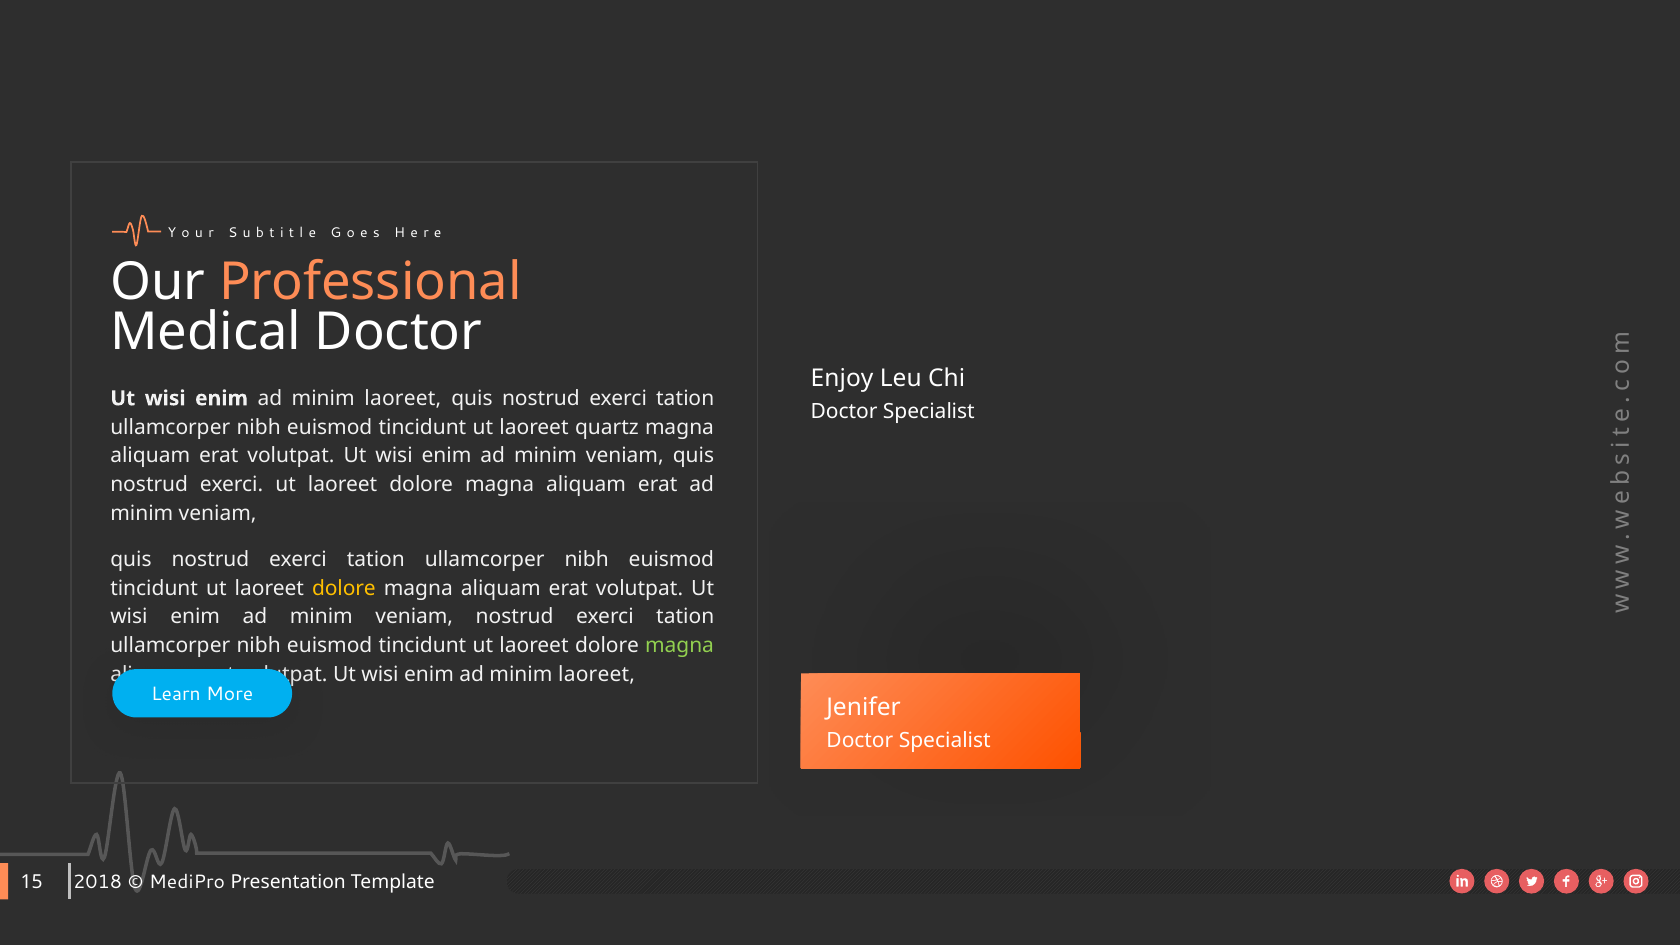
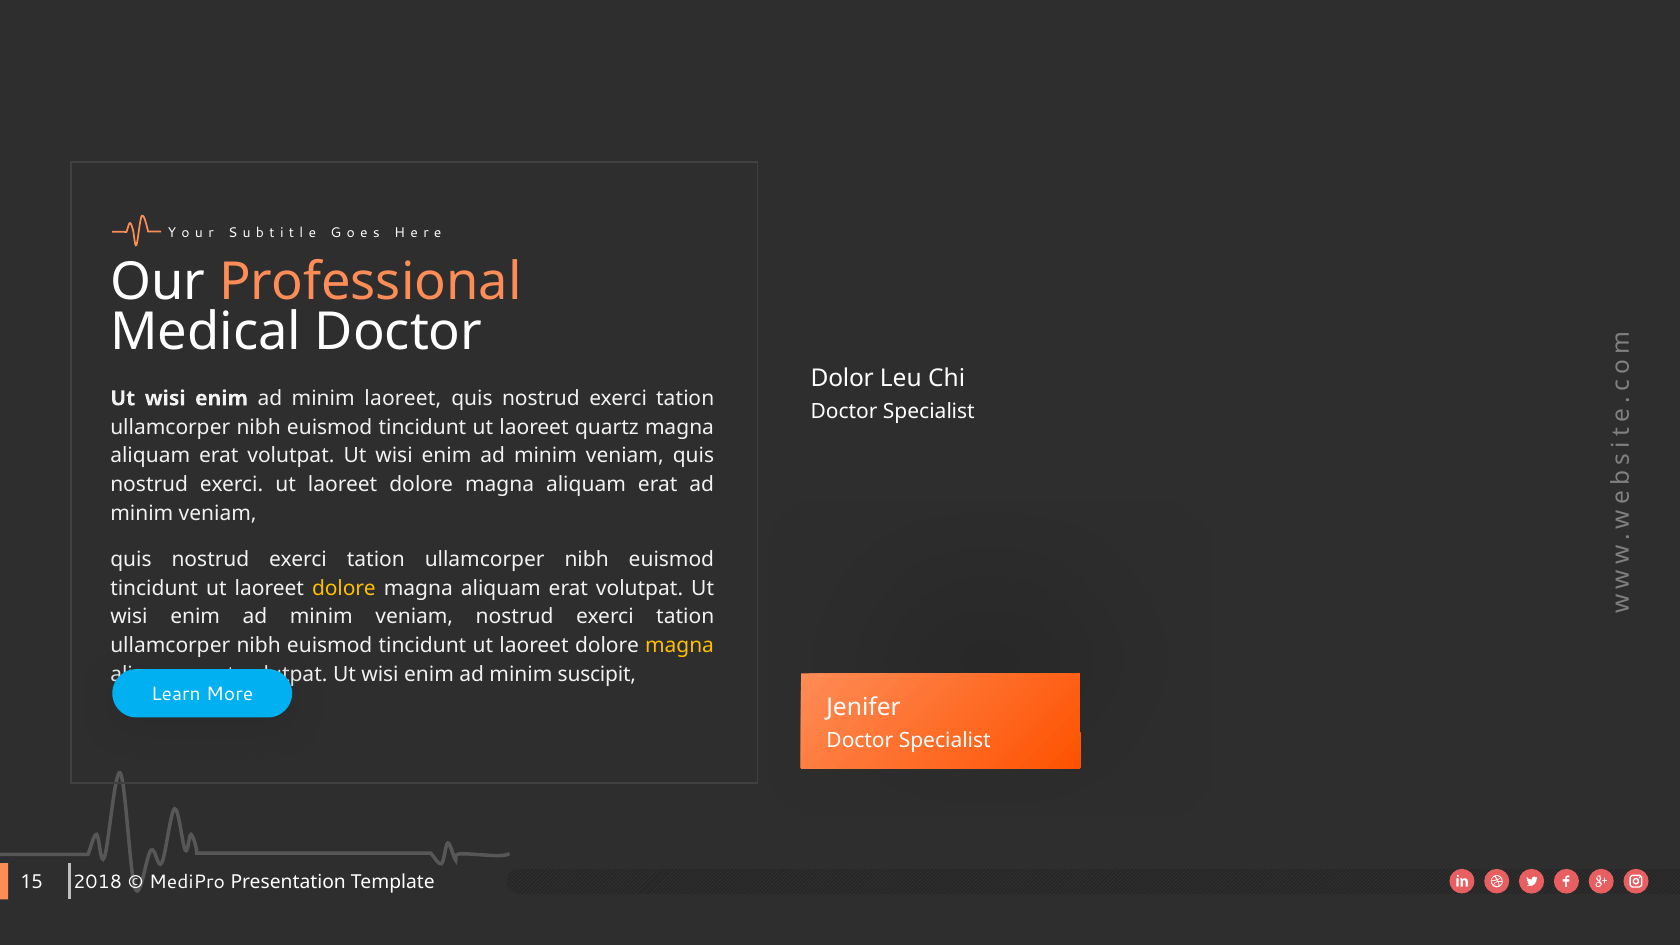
Enjoy: Enjoy -> Dolor
magna at (680, 646) colour: light green -> yellow
laoreet at (597, 674): laoreet -> suscipit
